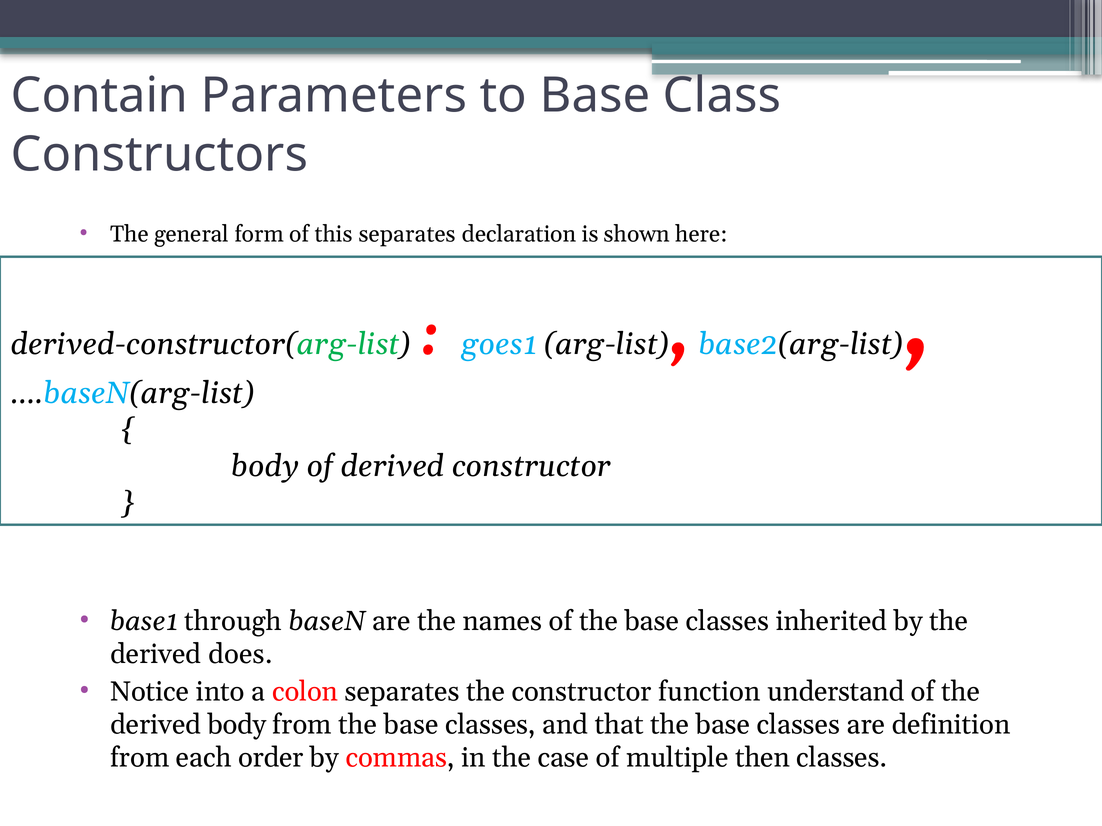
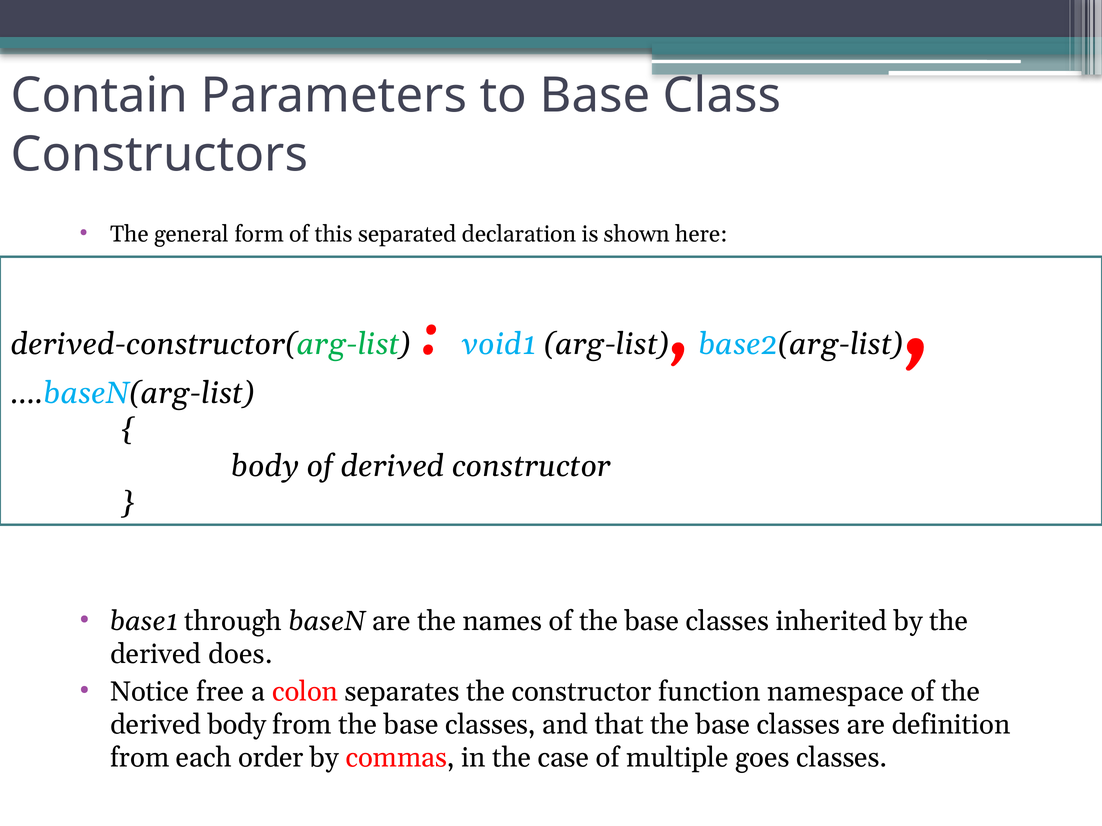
this separates: separates -> separated
goes1: goes1 -> void1
into: into -> free
understand: understand -> namespace
then: then -> goes
